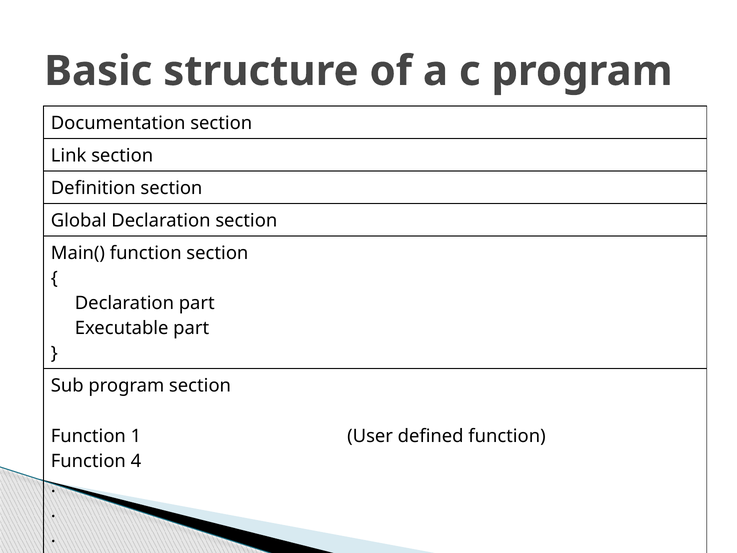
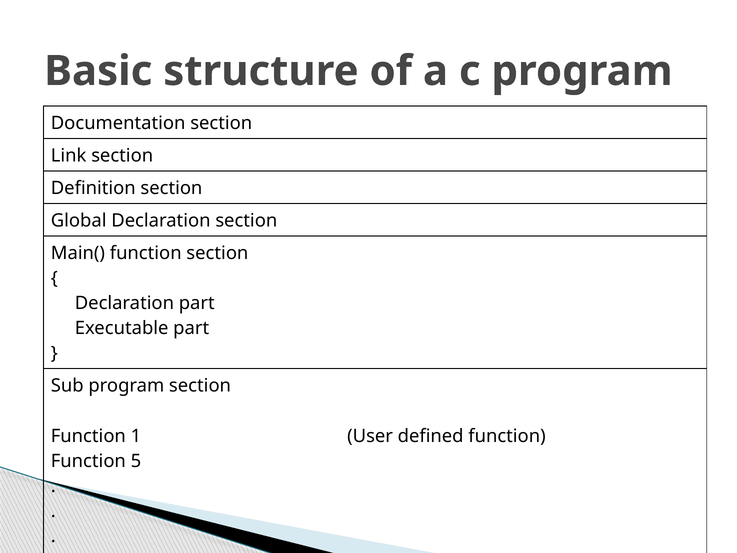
4: 4 -> 5
